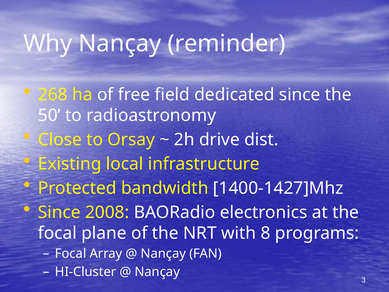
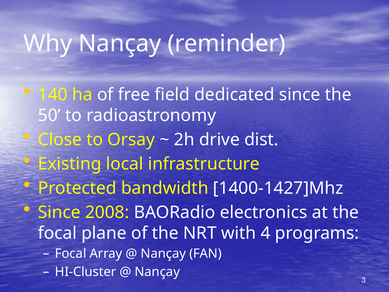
268: 268 -> 140
8: 8 -> 4
